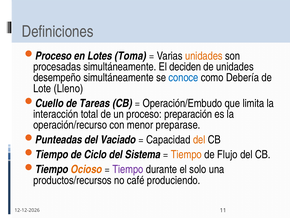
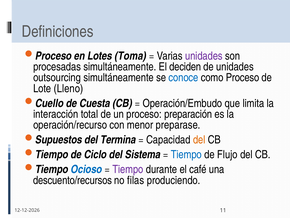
unidades at (204, 56) colour: orange -> purple
desempeño: desempeño -> outsourcing
como Debería: Debería -> Proceso
Tareas: Tareas -> Cuesta
Punteadas: Punteadas -> Supuestos
Vaciado: Vaciado -> Termina
Tiempo at (186, 154) colour: orange -> blue
Ocioso colour: orange -> blue
solo: solo -> café
productos/recursos: productos/recursos -> descuento/recursos
café: café -> filas
